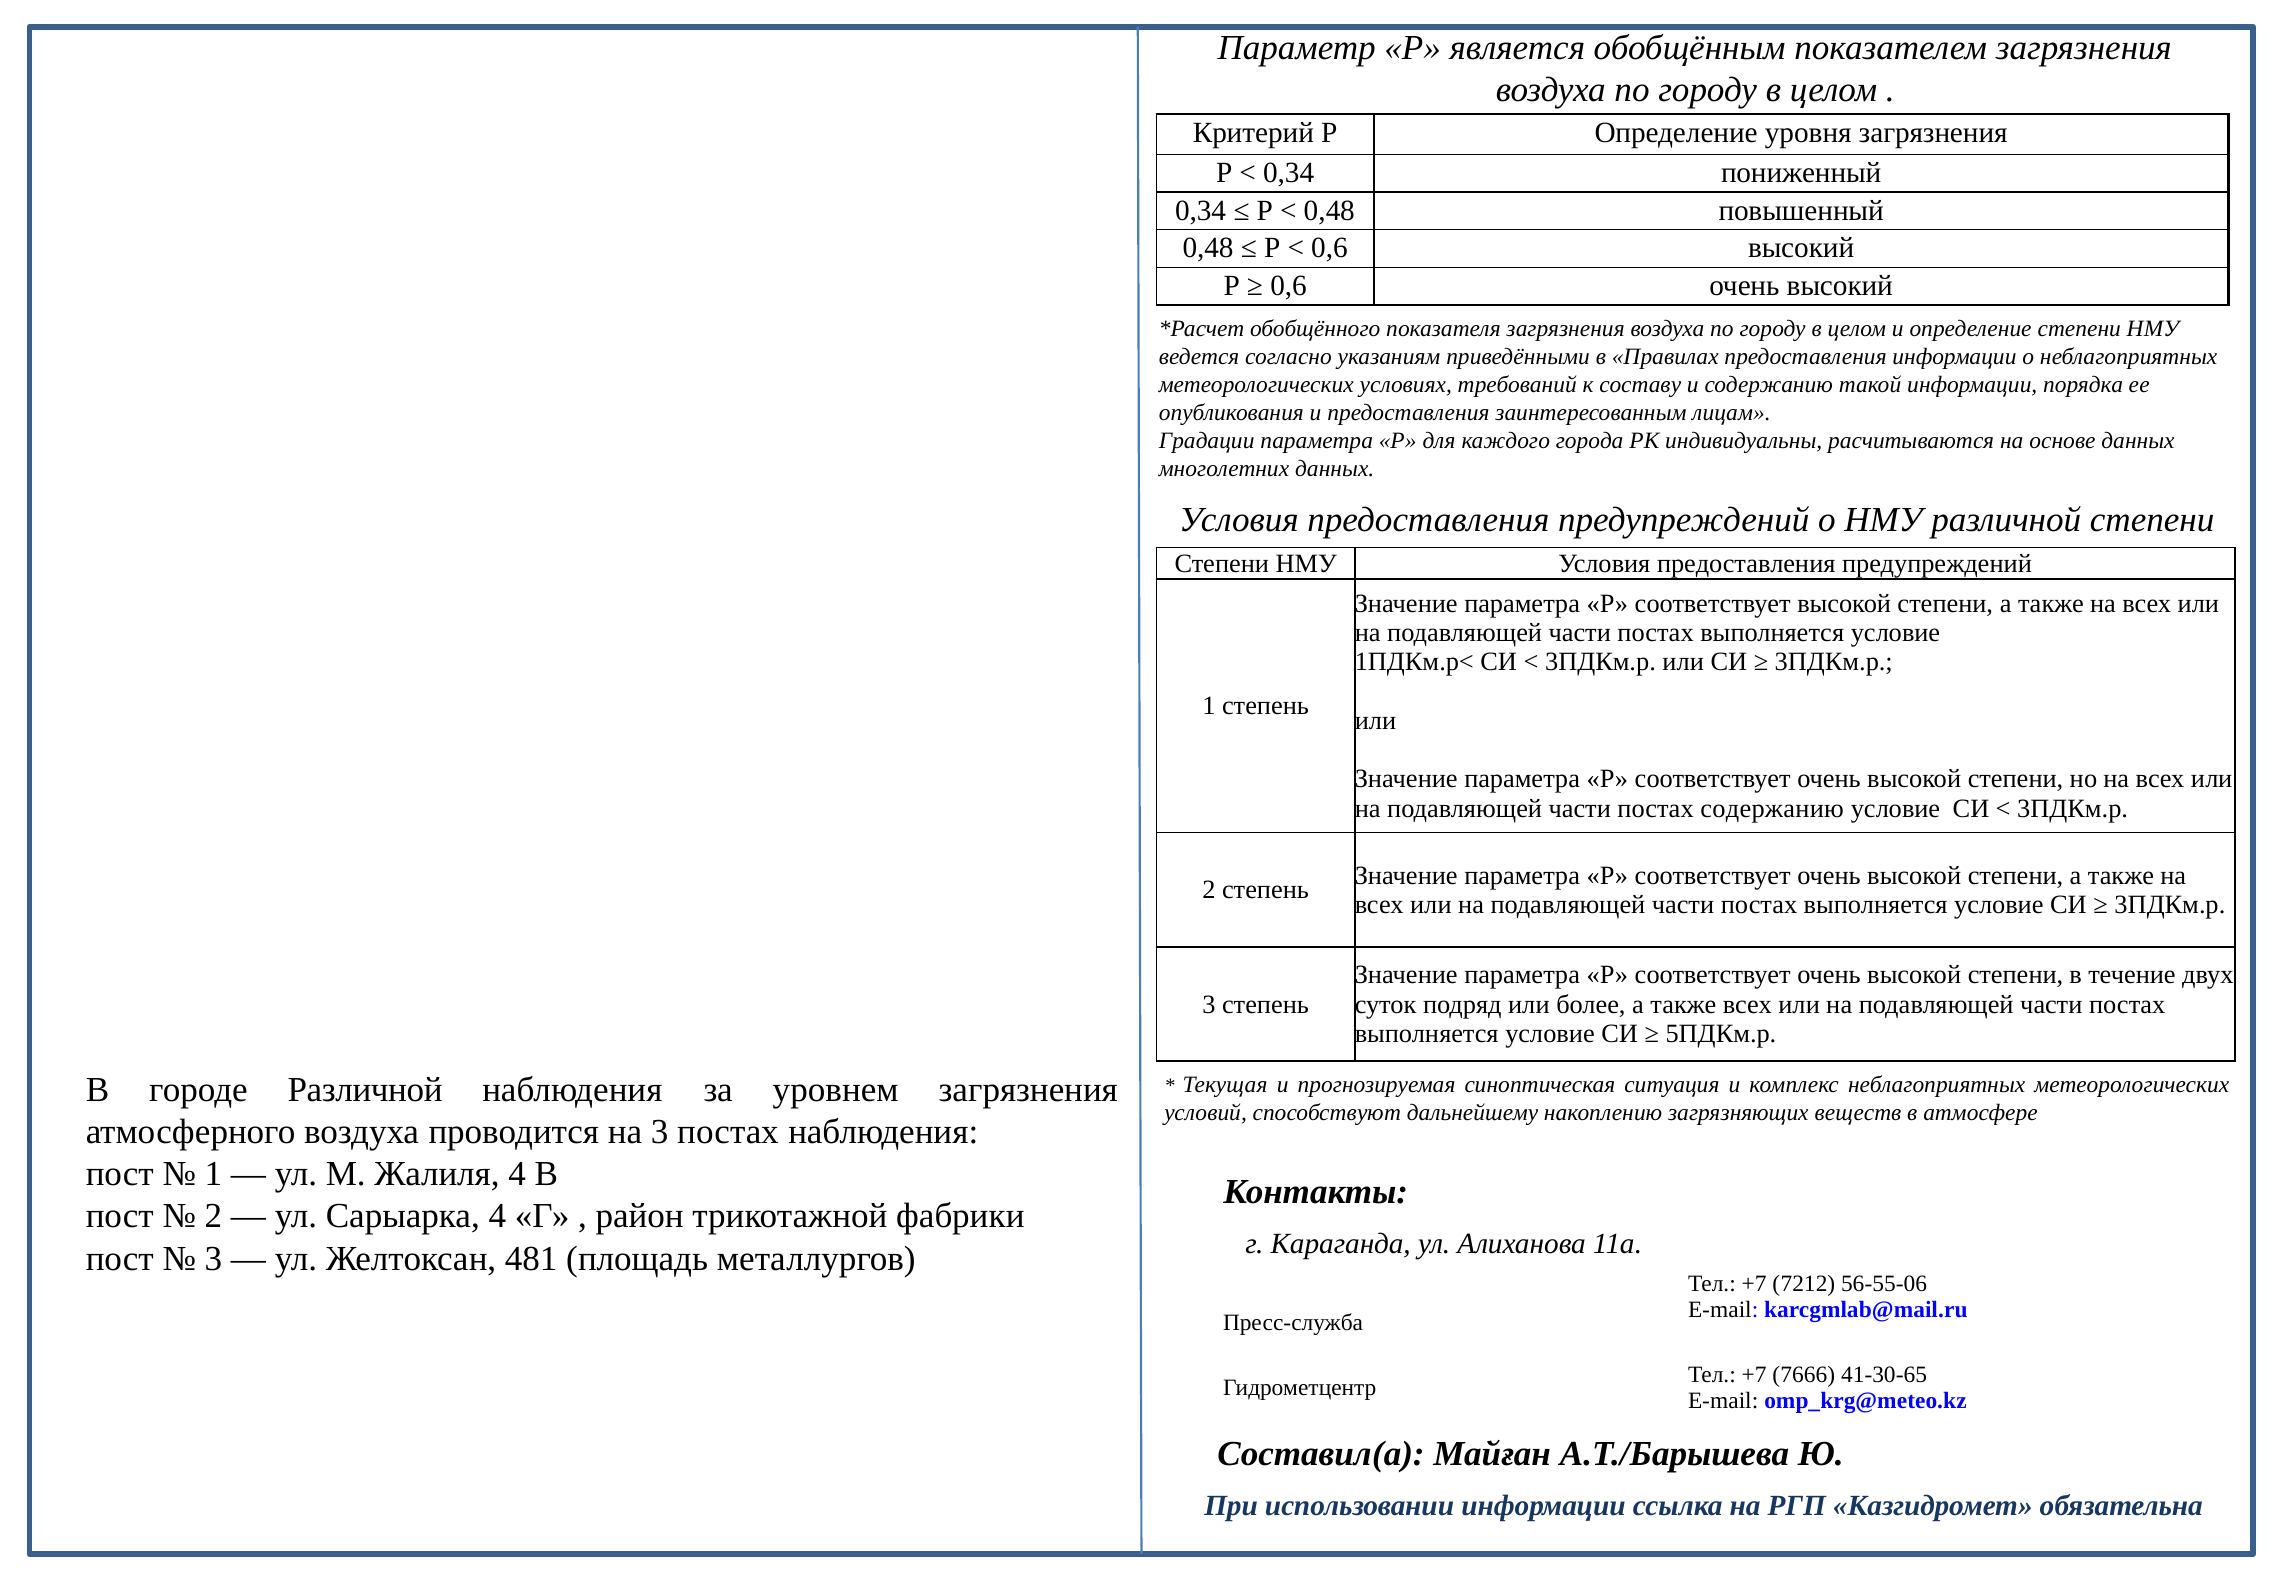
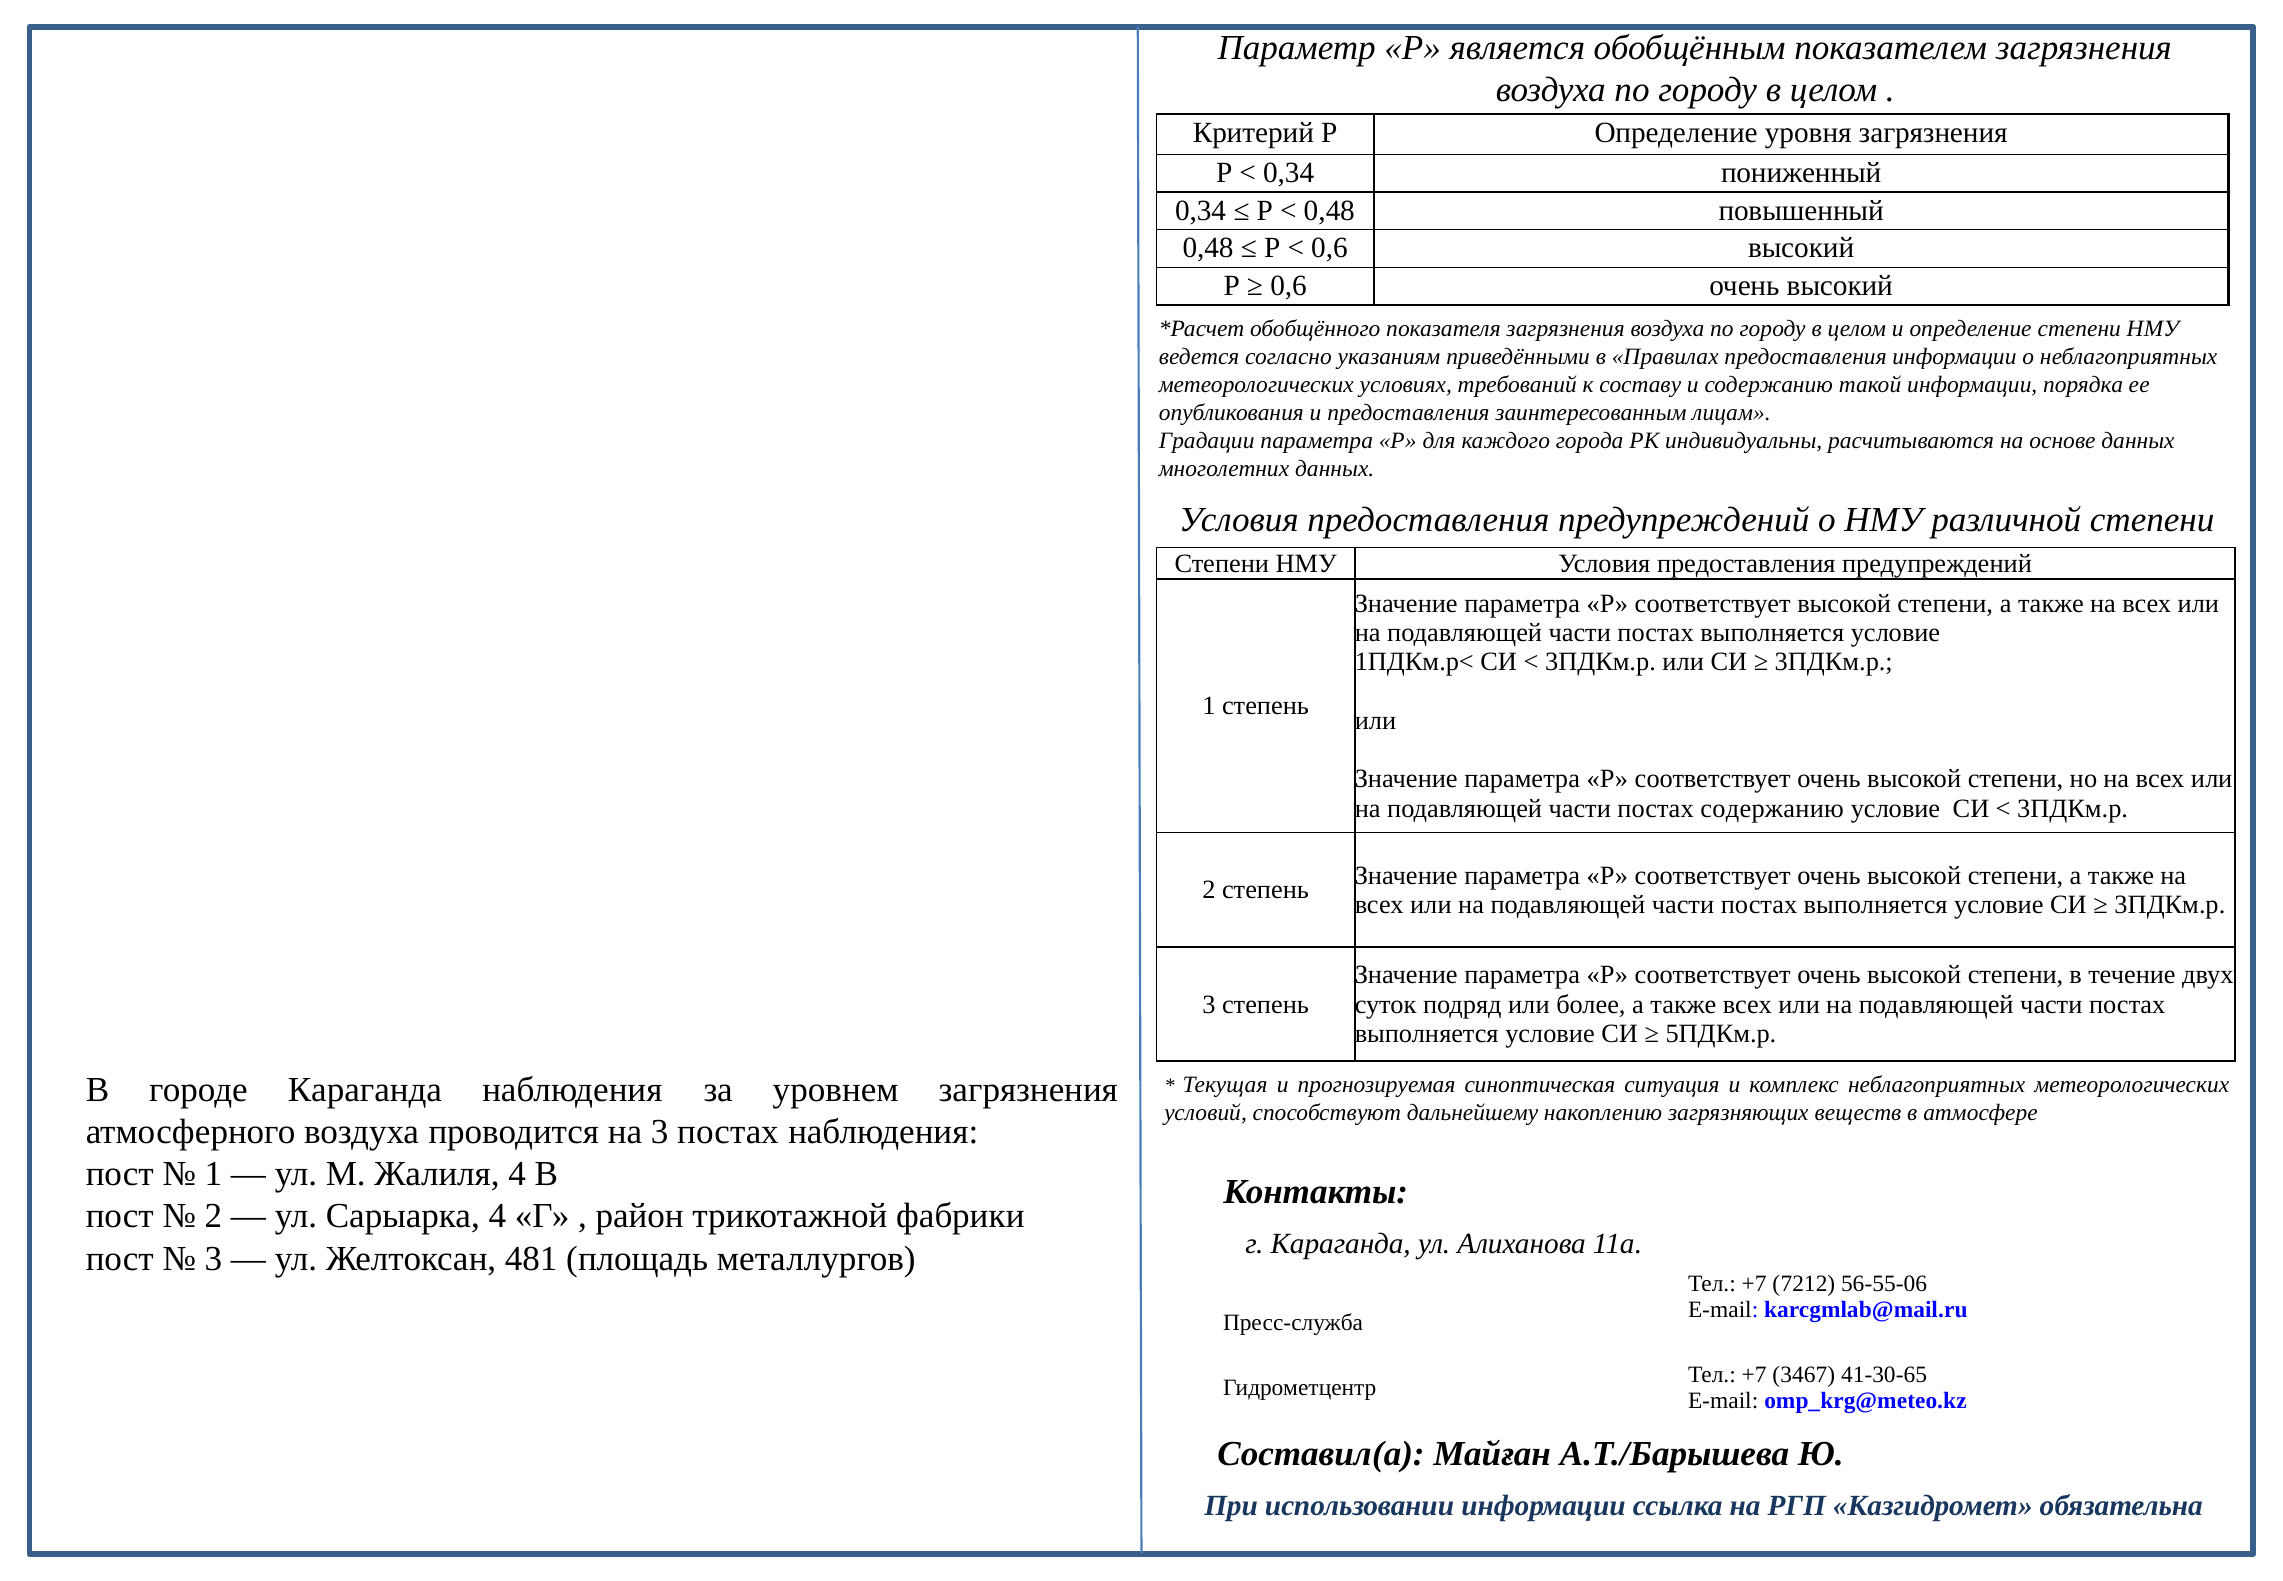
городе Различной: Различной -> Караганда
7666: 7666 -> 3467
